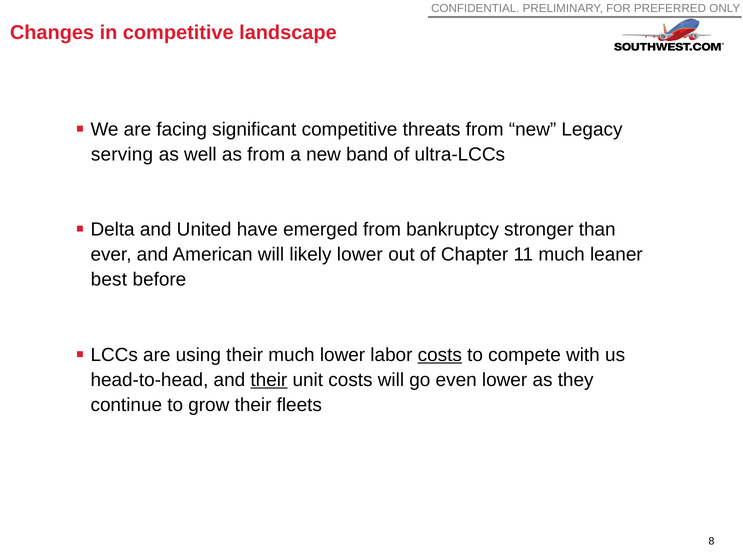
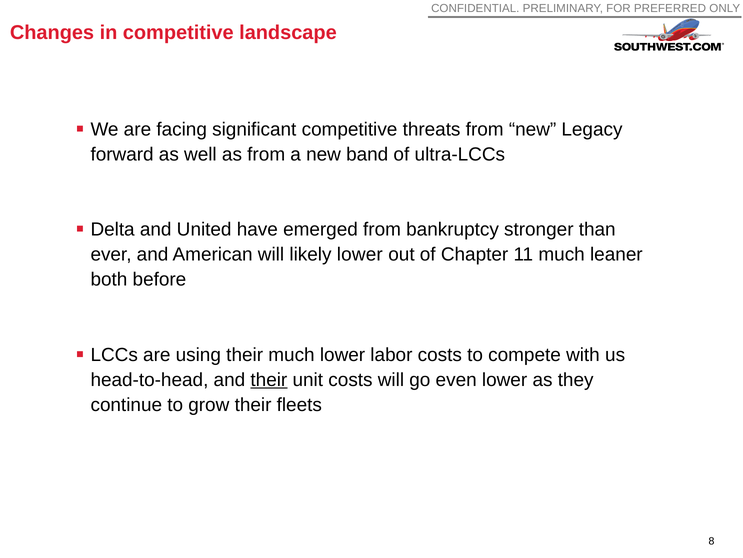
serving: serving -> forward
best: best -> both
costs at (440, 354) underline: present -> none
